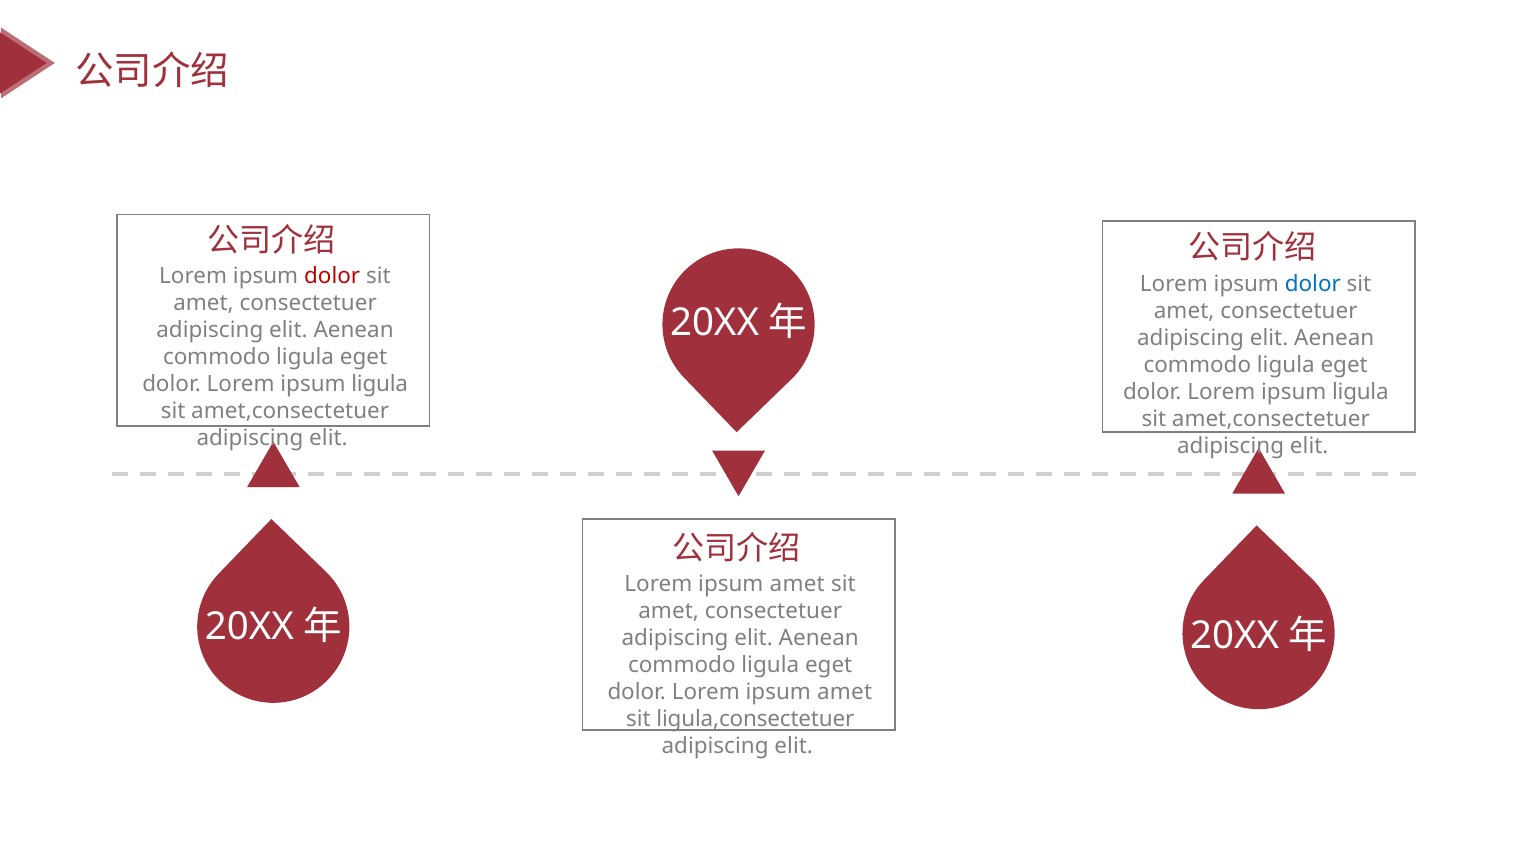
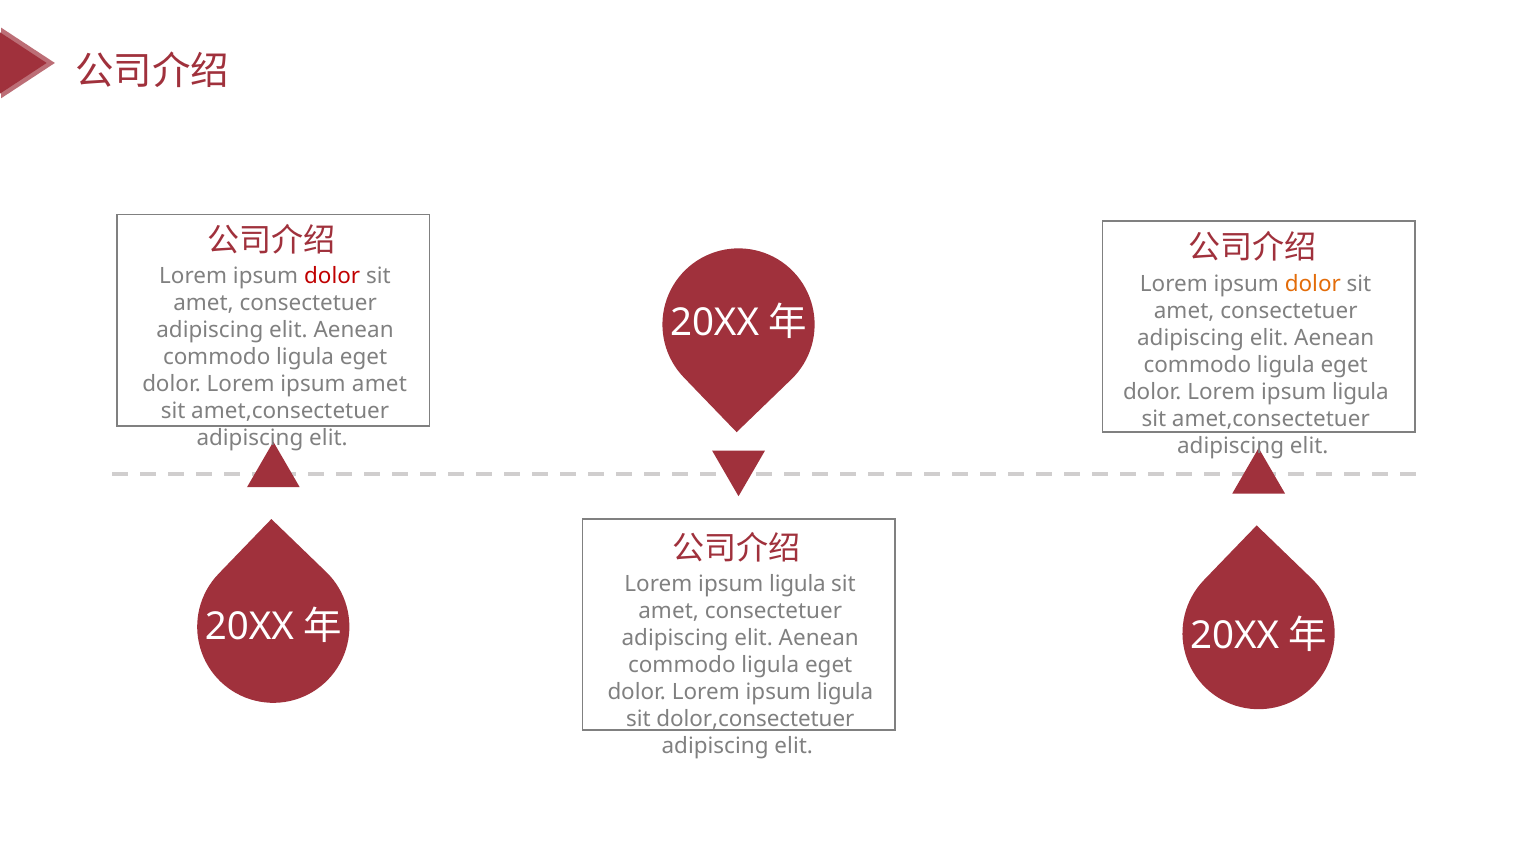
dolor at (1313, 284) colour: blue -> orange
ligula at (380, 384): ligula -> amet
amet at (797, 584): amet -> ligula
amet at (845, 692): amet -> ligula
ligula,consectetuer: ligula,consectetuer -> dolor,consectetuer
